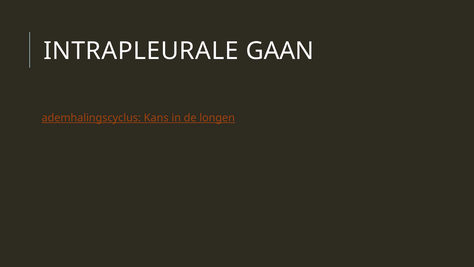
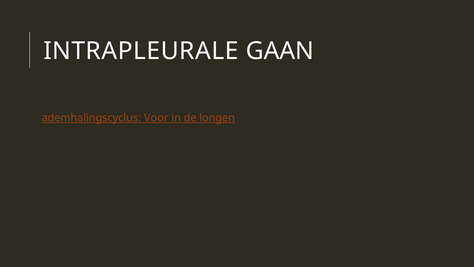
Kans: Kans -> Voor
